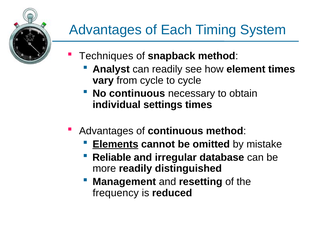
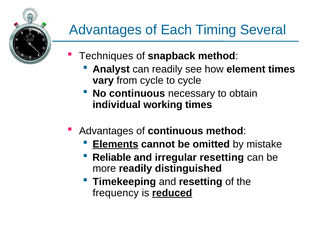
System: System -> Several
settings: settings -> working
irregular database: database -> resetting
Management: Management -> Timekeeping
reduced underline: none -> present
